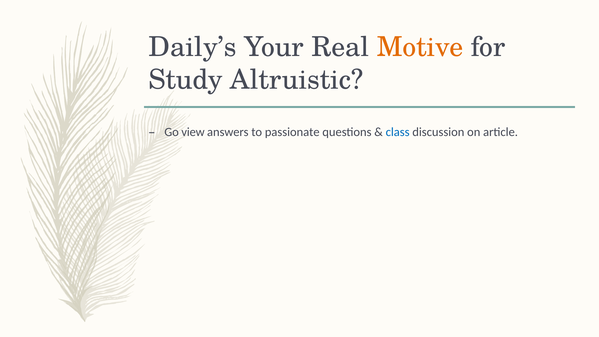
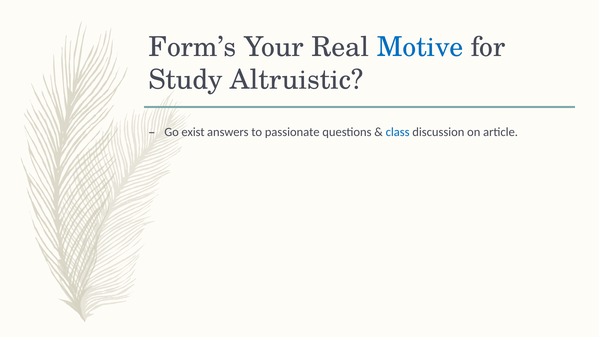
Daily’s: Daily’s -> Form’s
Motive colour: orange -> blue
view: view -> exist
